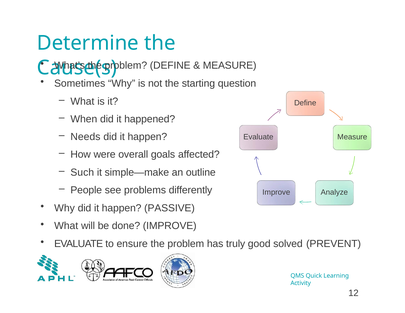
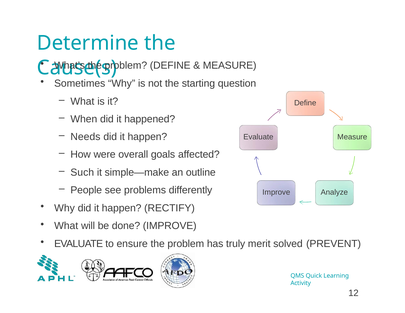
PASSIVE: PASSIVE -> RECTIFY
good: good -> merit
